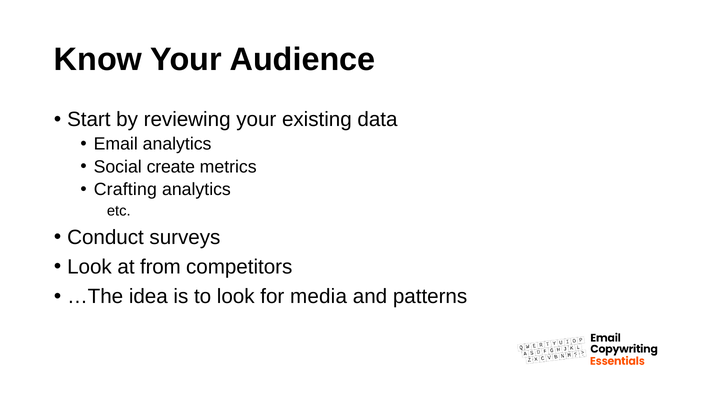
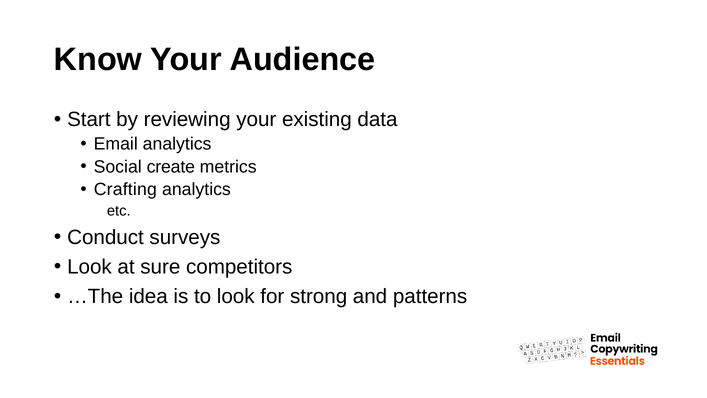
from: from -> sure
media: media -> strong
